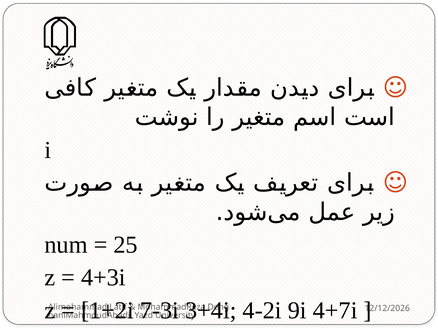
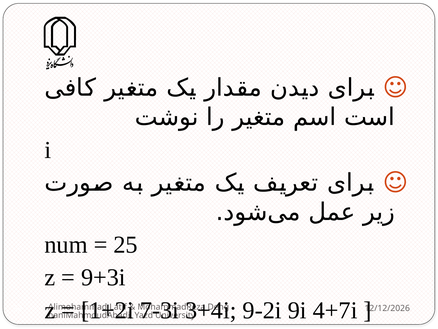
4+3i: 4+3i -> 9+3i
4-2i: 4-2i -> 9-2i
